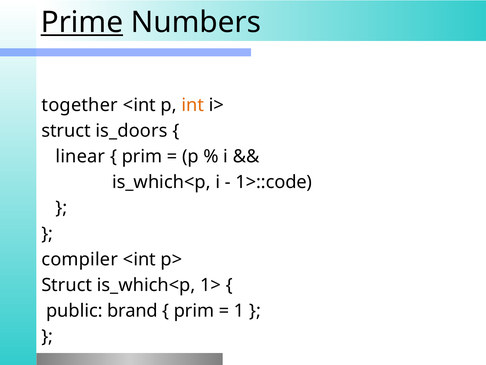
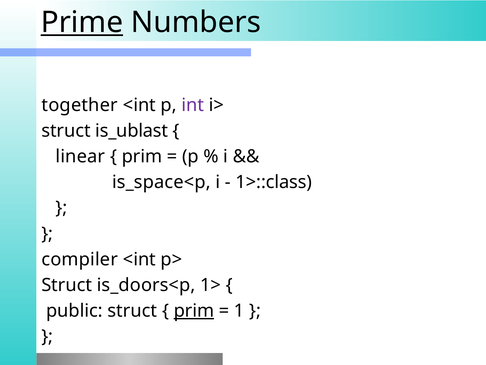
int colour: orange -> purple
is_doors: is_doors -> is_ublast
is_which<p at (161, 182): is_which<p -> is_space<p
1>::code: 1>::code -> 1>::class
Struct is_which<p: is_which<p -> is_doors<p
public brand: brand -> struct
prim at (194, 310) underline: none -> present
